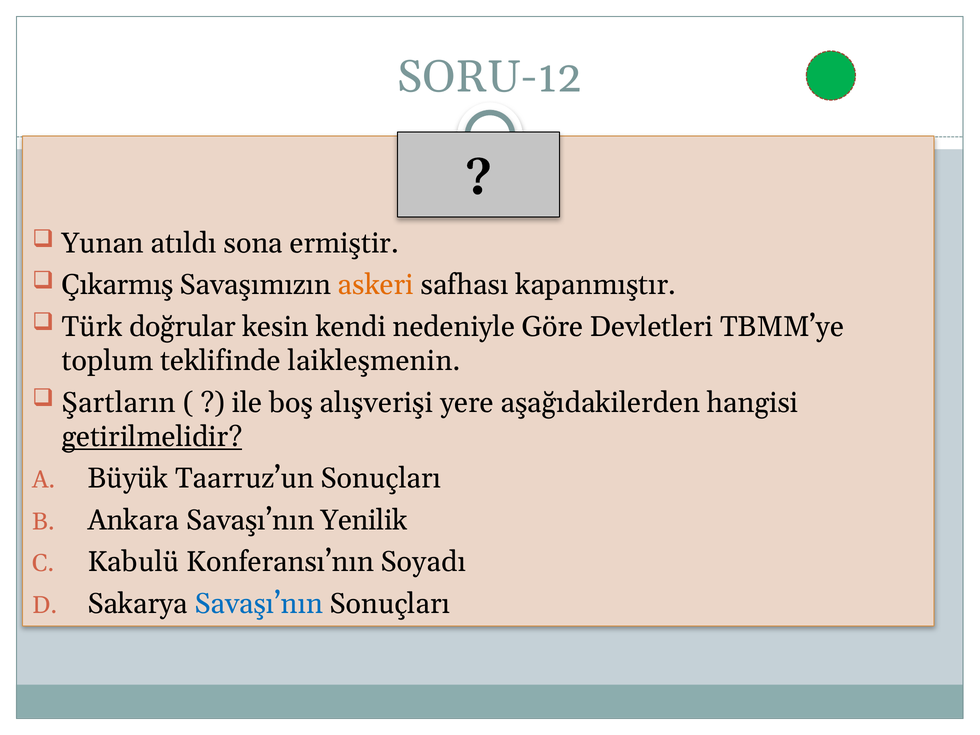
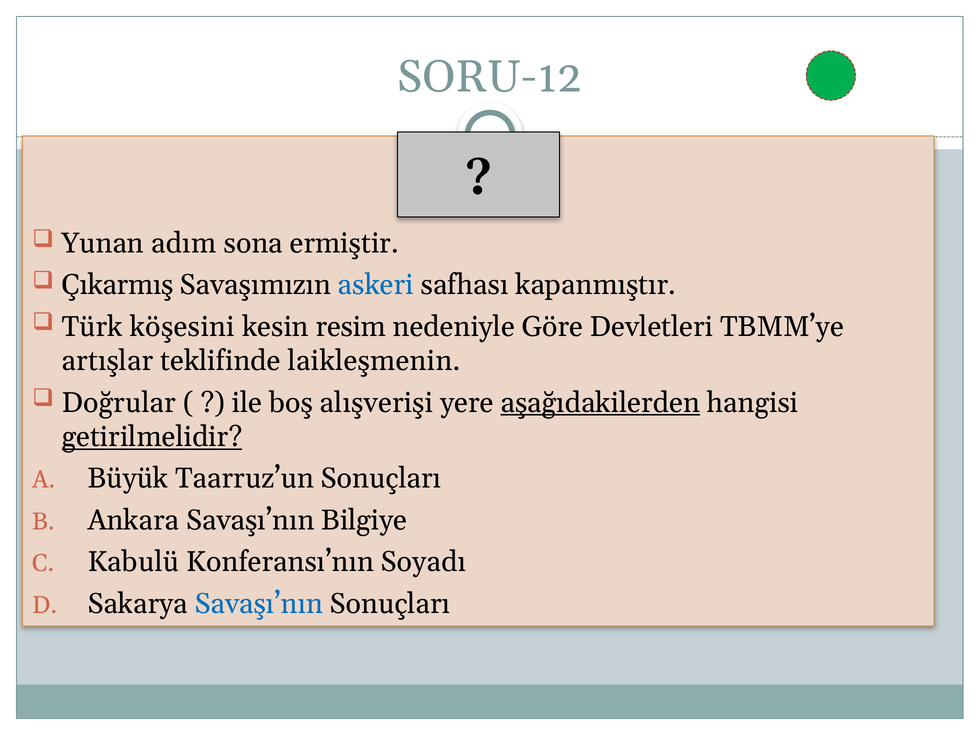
atıldı: atıldı -> adım
askeri colour: orange -> blue
doğrular: doğrular -> köşesini
kendi: kendi -> resim
toplum: toplum -> artışlar
Şartların: Şartların -> Doğrular
aşağıdakilerden underline: none -> present
Yenilik: Yenilik -> Bilgiye
